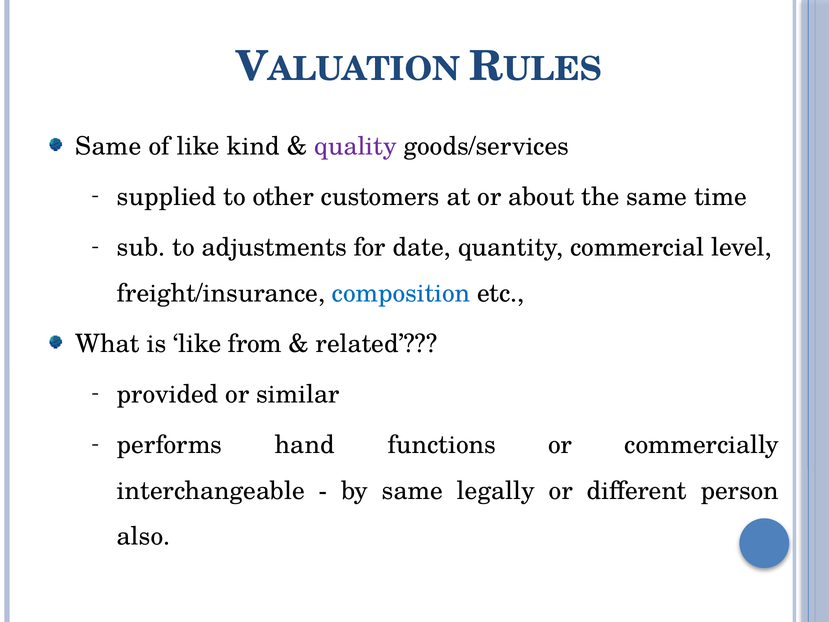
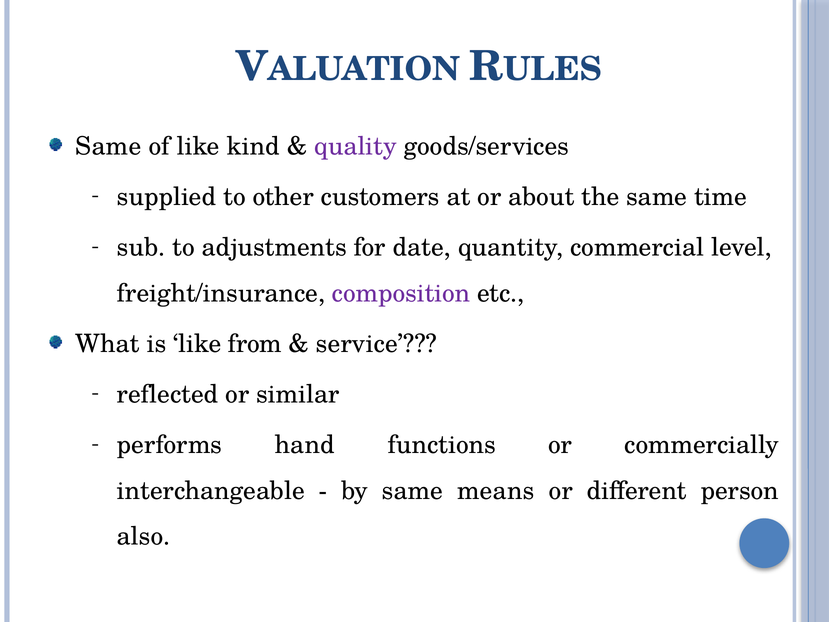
composition colour: blue -> purple
related: related -> service
provided: provided -> reflected
legally: legally -> means
